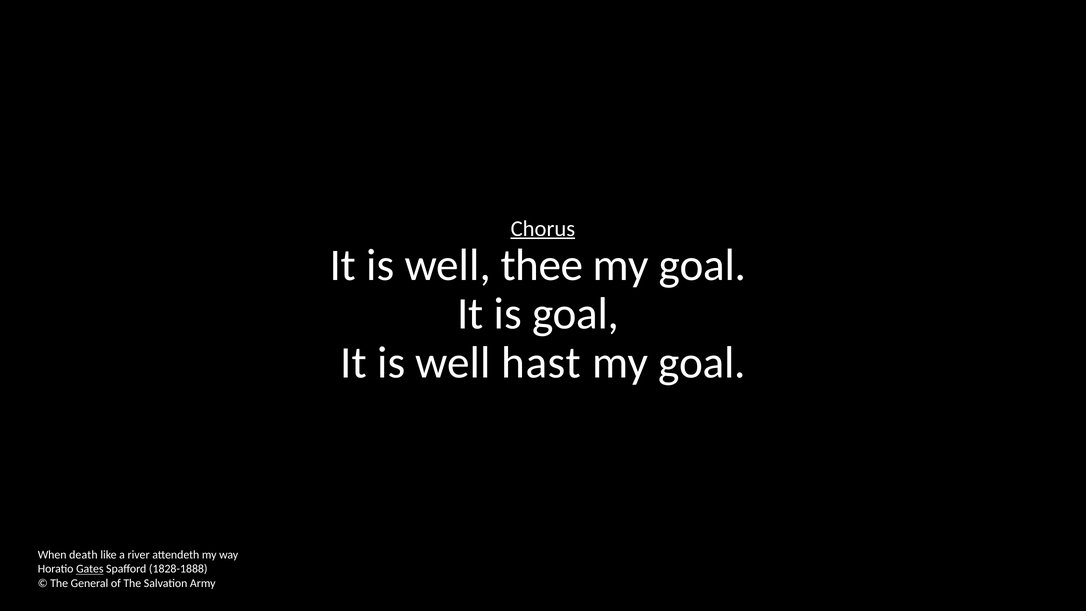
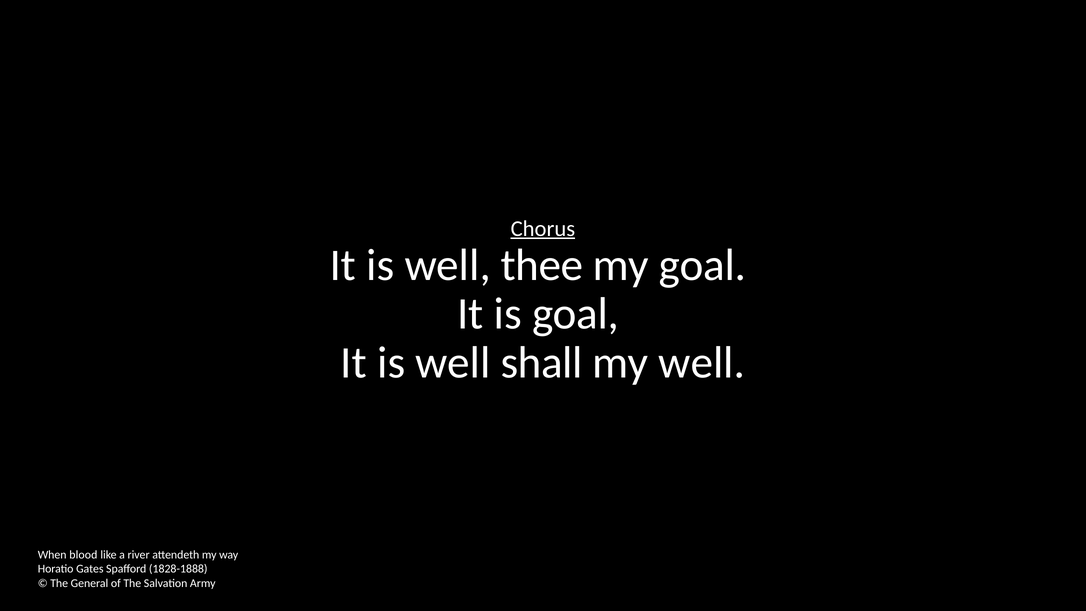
hast: hast -> shall
goal at (702, 363): goal -> well
death: death -> blood
Gates underline: present -> none
